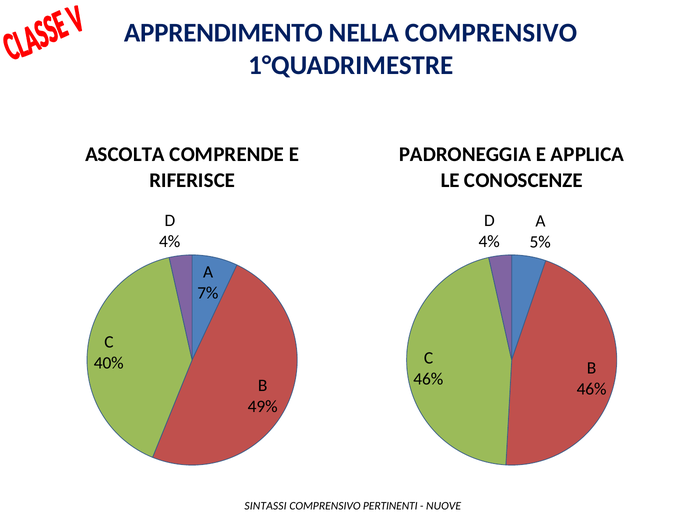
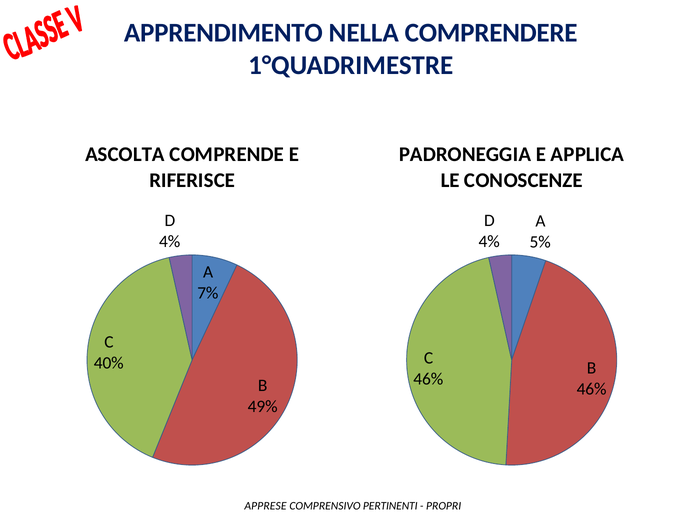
NELLA COMPRENSIVO: COMPRENSIVO -> COMPRENDERE
SINTASSI: SINTASSI -> APPRESE
NUOVE: NUOVE -> PROPRI
